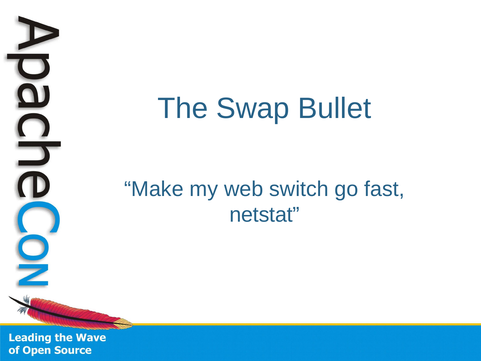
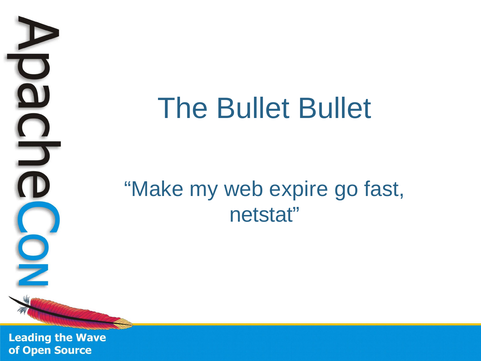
The Swap: Swap -> Bullet
switch: switch -> expire
